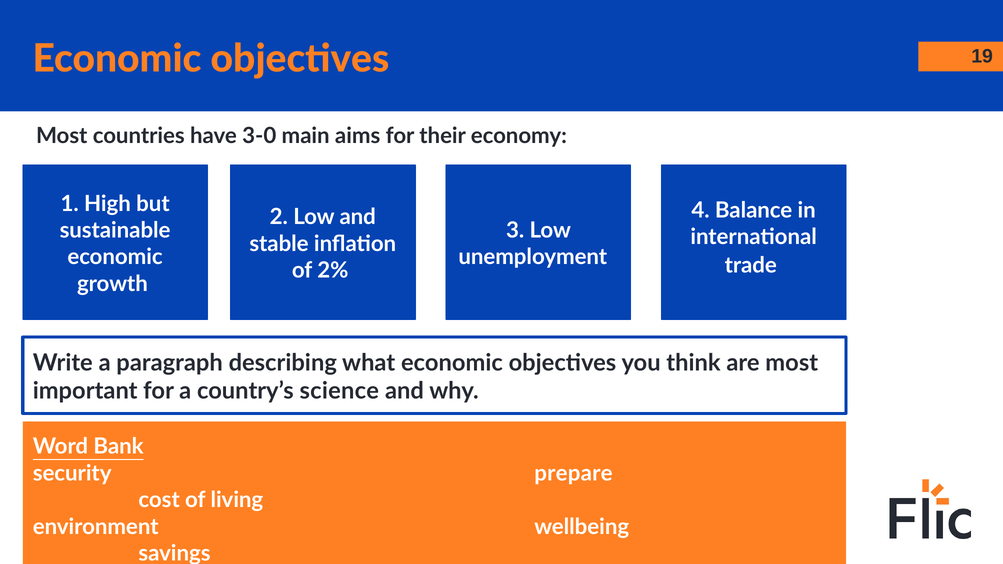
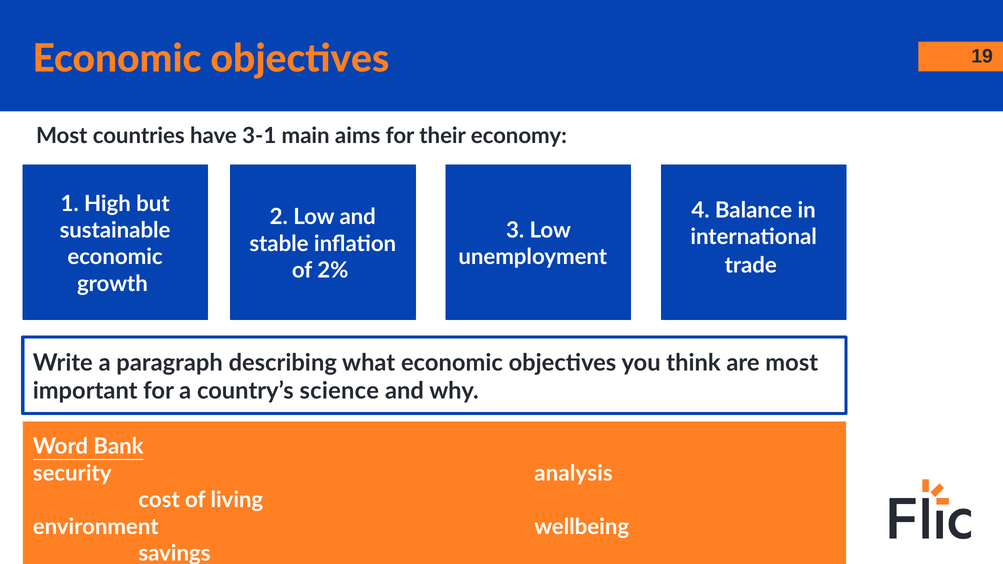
3-0: 3-0 -> 3-1
prepare: prepare -> analysis
